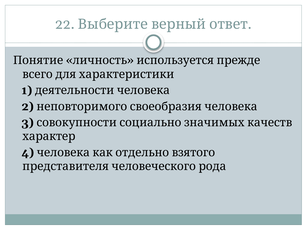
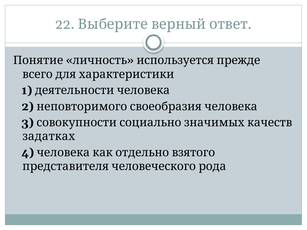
характер: характер -> задатках
